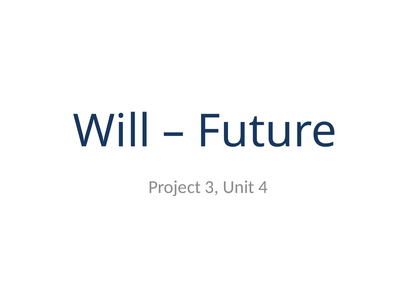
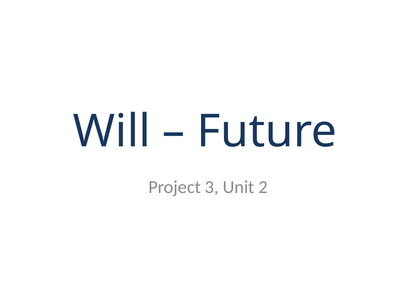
4: 4 -> 2
